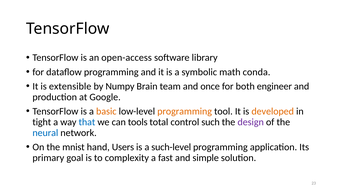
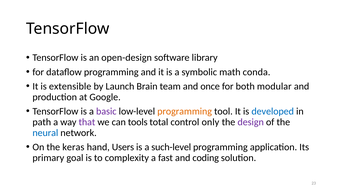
open-access: open-access -> open-design
Numpy: Numpy -> Launch
engineer: engineer -> modular
basic colour: orange -> purple
developed colour: orange -> blue
tight: tight -> path
that colour: blue -> purple
such: such -> only
mnist: mnist -> keras
simple: simple -> coding
